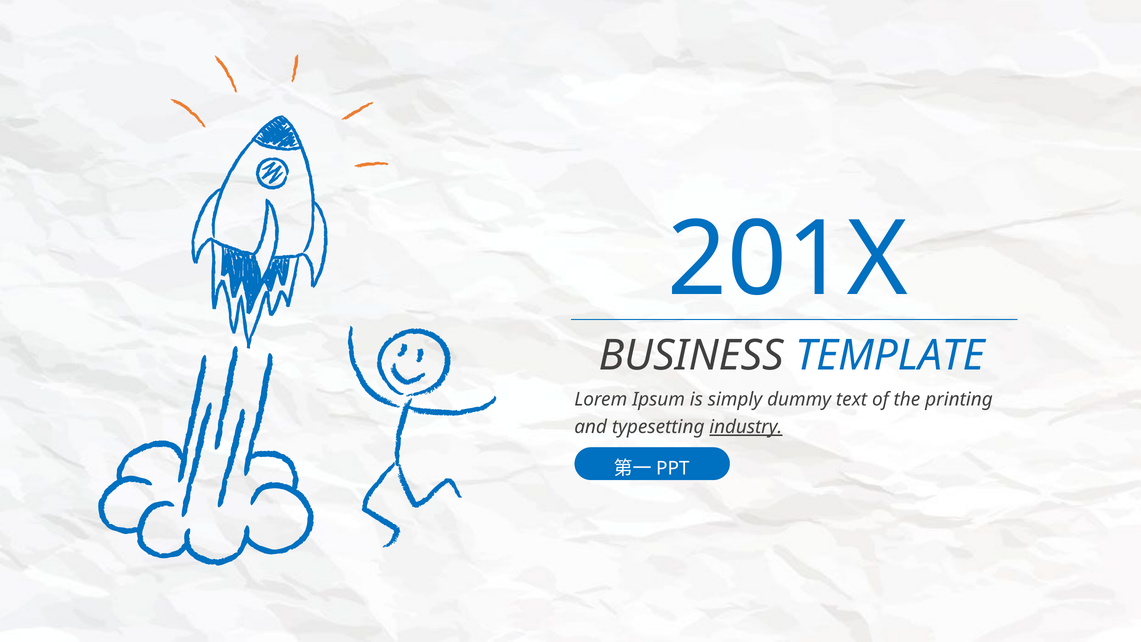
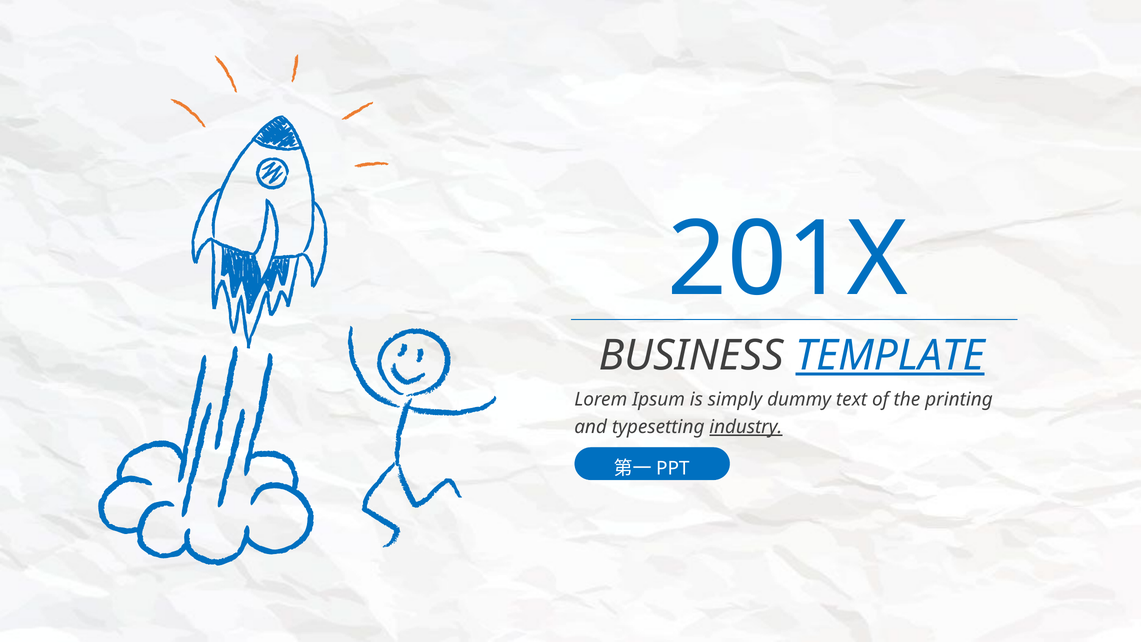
TEMPLATE underline: none -> present
